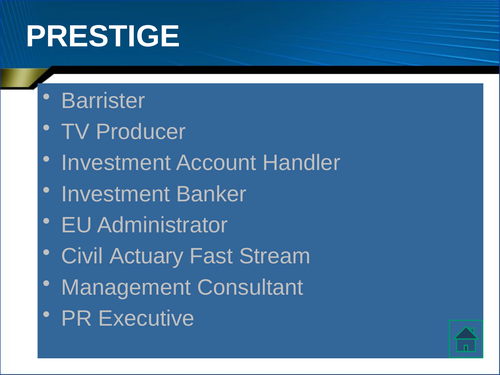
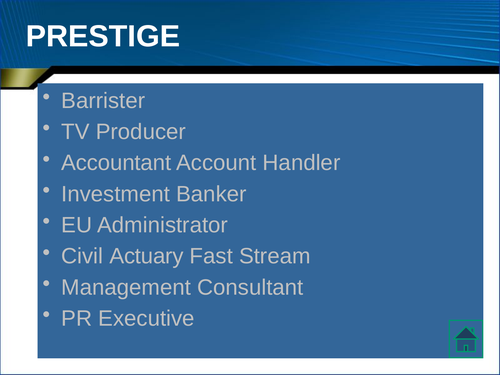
Investment at (116, 163): Investment -> Accountant
